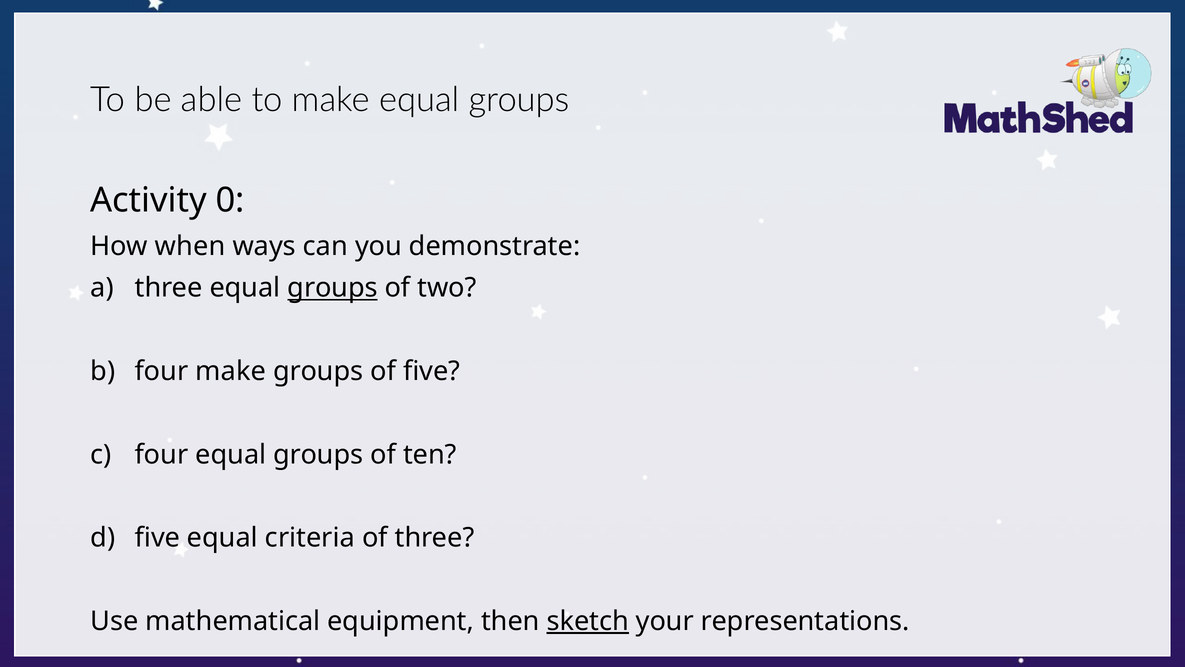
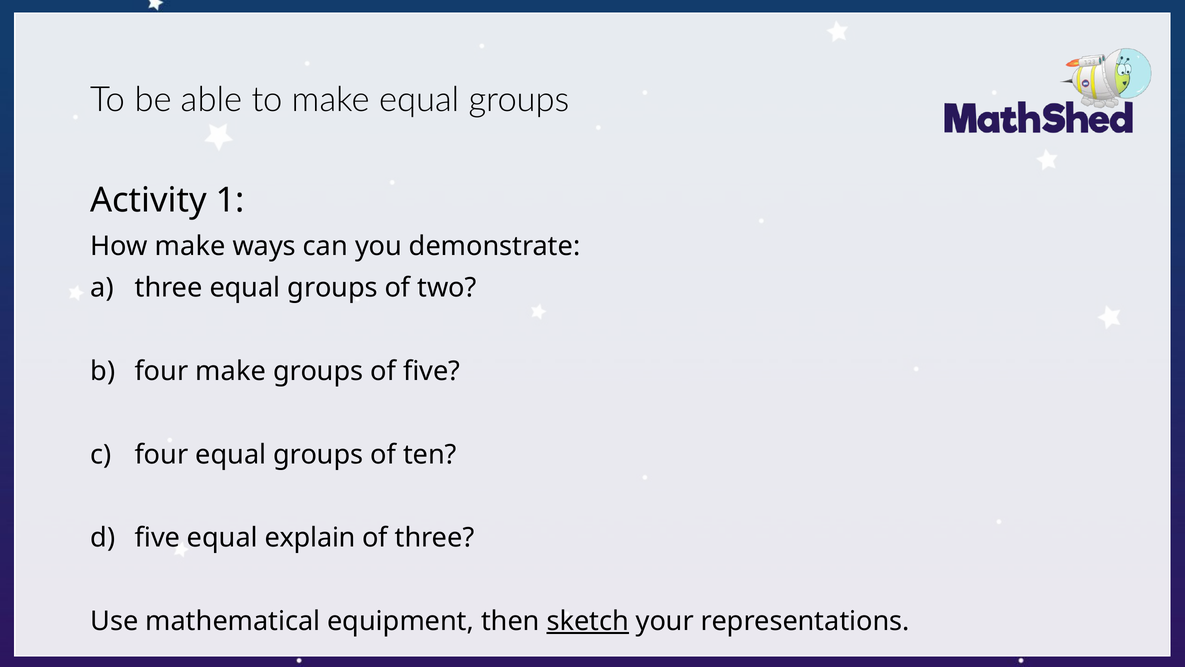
0: 0 -> 1
How when: when -> make
groups at (333, 288) underline: present -> none
criteria: criteria -> explain
